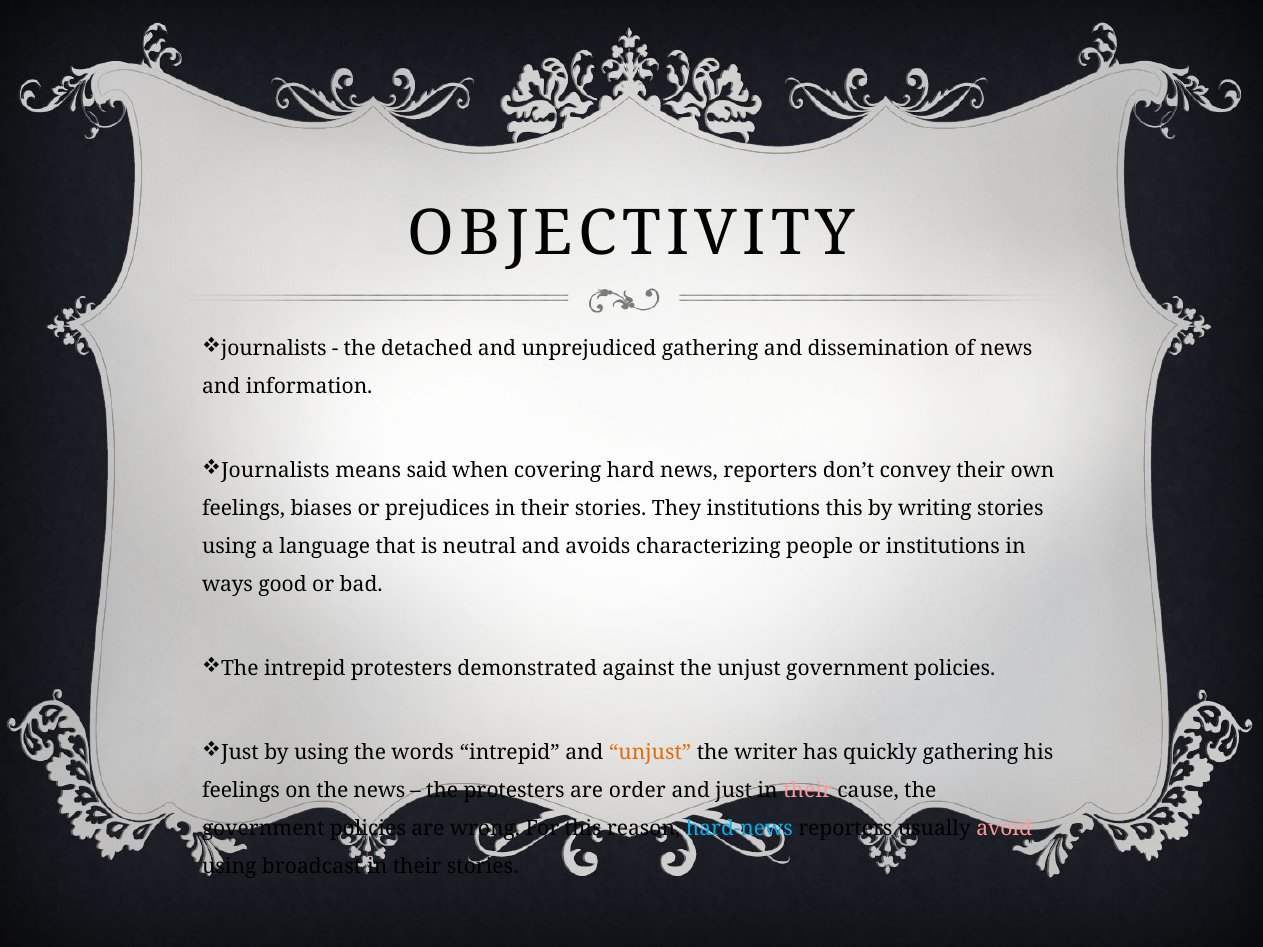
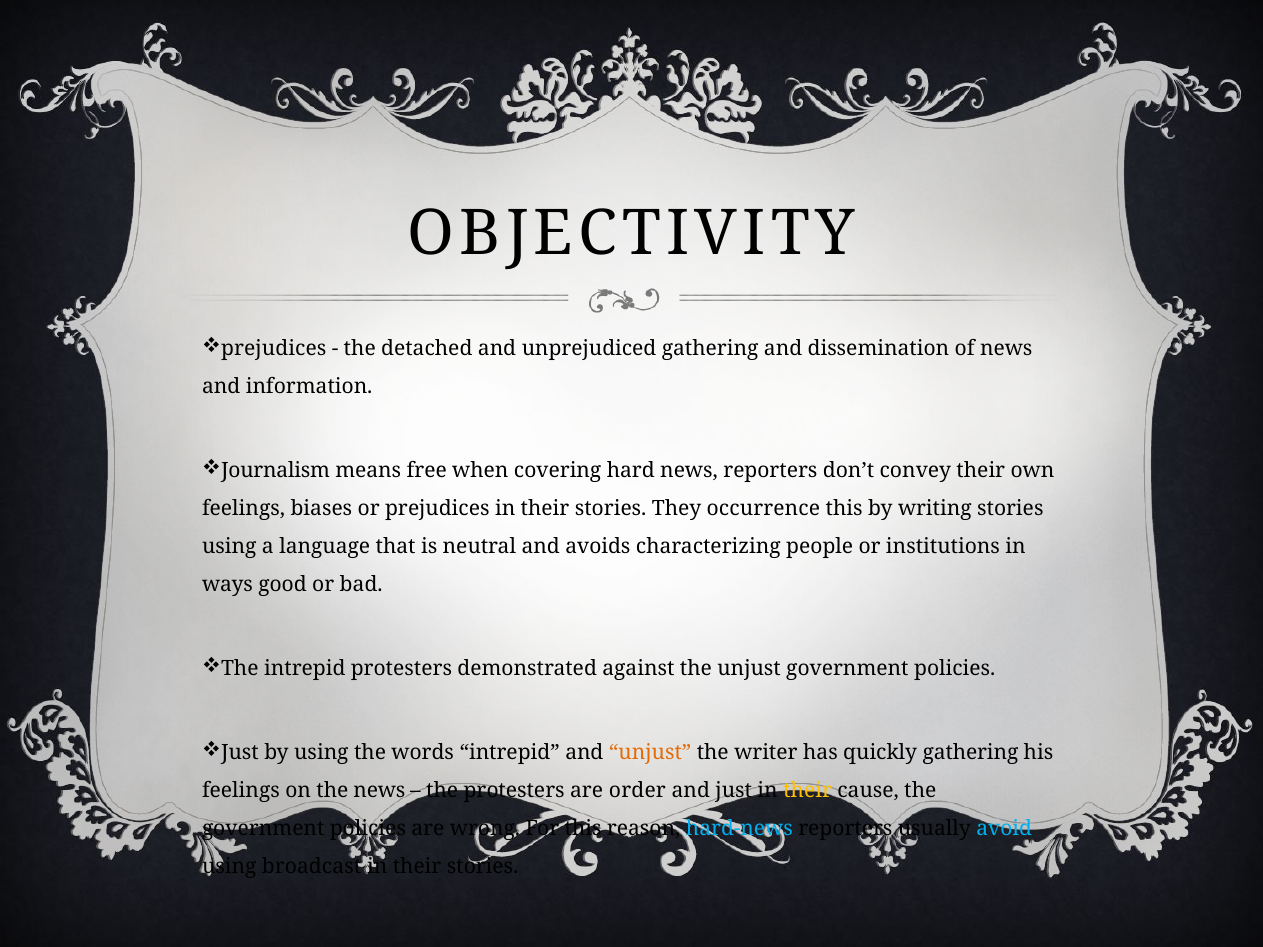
journalists at (274, 349): journalists -> prejudices
Journalists at (275, 471): Journalists -> Journalism
said: said -> free
They institutions: institutions -> occurrence
their at (808, 791) colour: pink -> yellow
avoid colour: pink -> light blue
